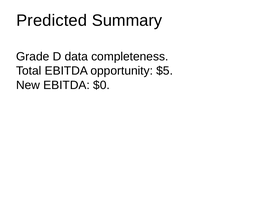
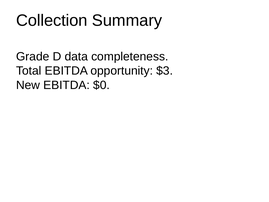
Predicted: Predicted -> Collection
$5: $5 -> $3
